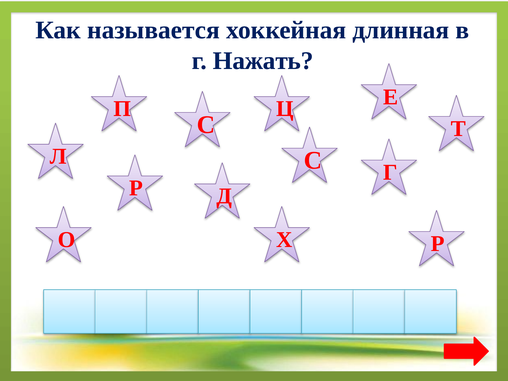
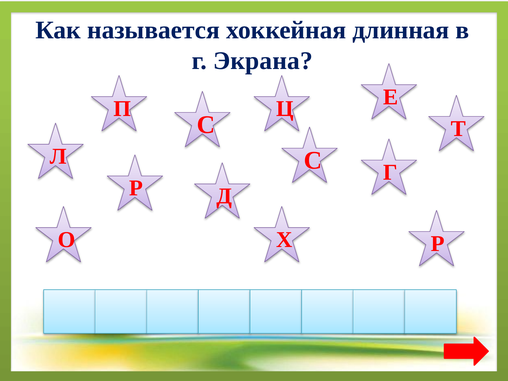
Нажать: Нажать -> Экрана
